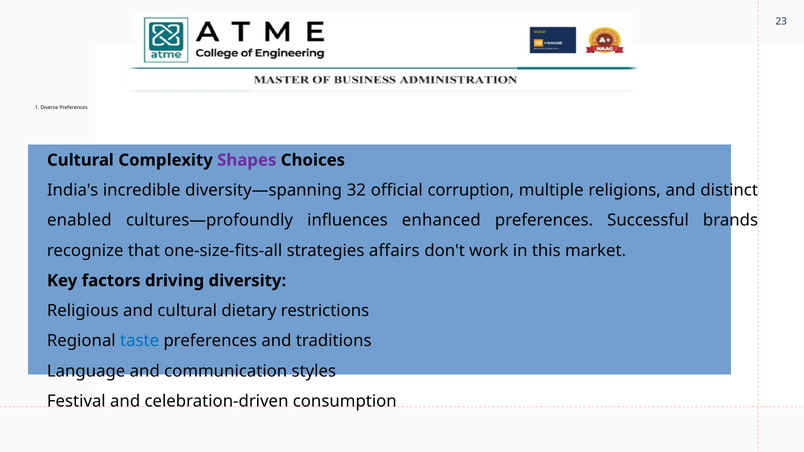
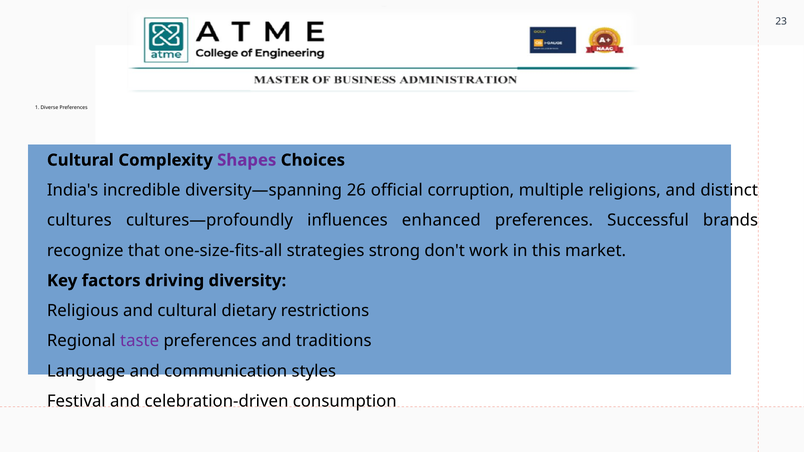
32: 32 -> 26
enabled: enabled -> cultures
affairs: affairs -> strong
taste colour: blue -> purple
